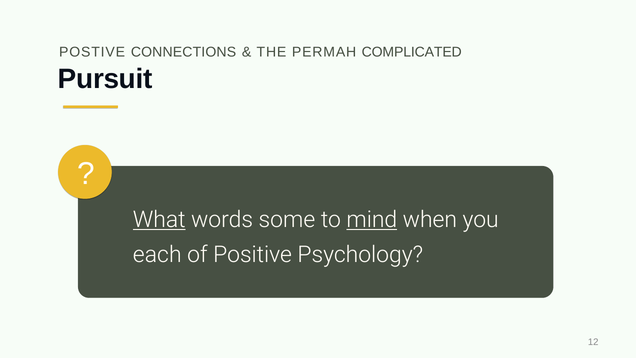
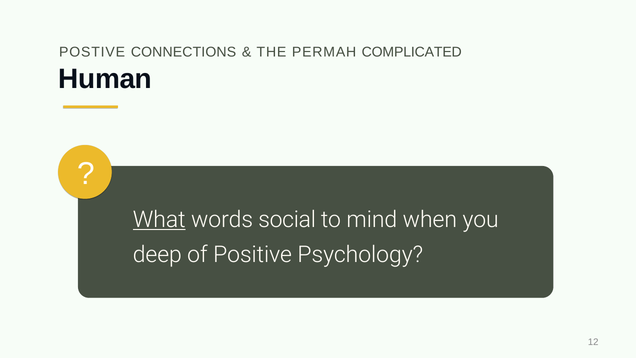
Pursuit: Pursuit -> Human
some: some -> social
mind underline: present -> none
each: each -> deep
